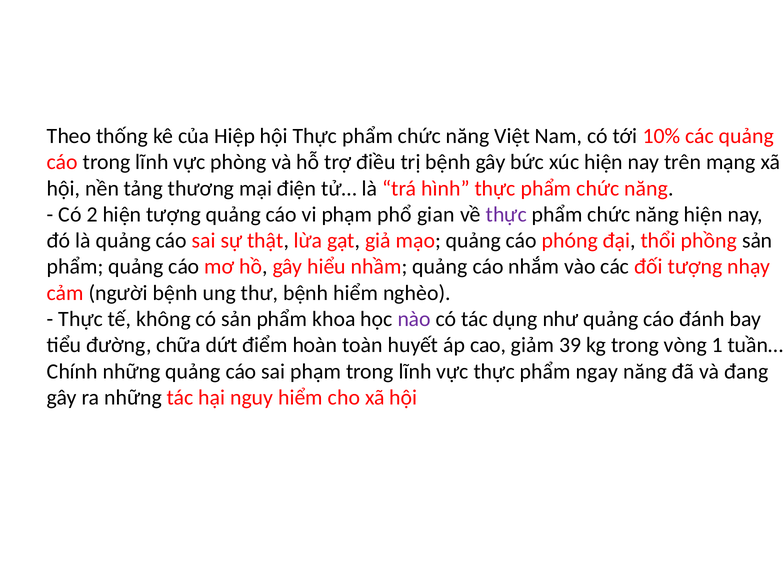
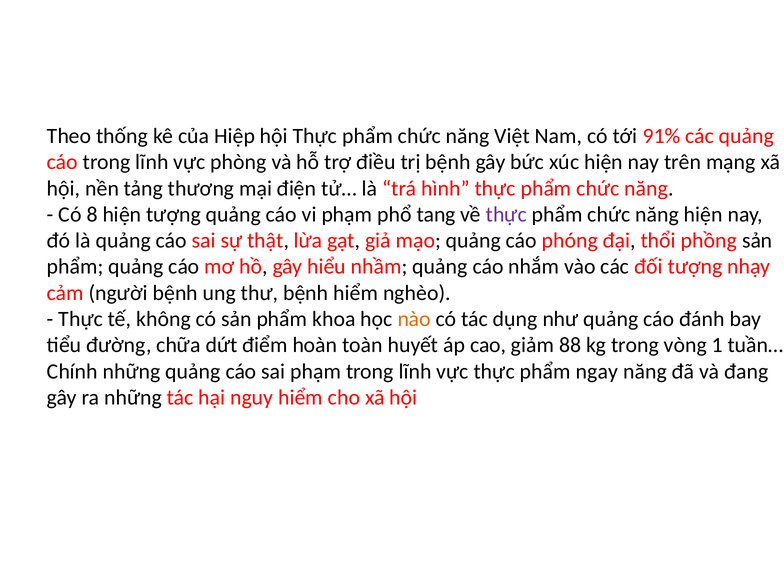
10%: 10% -> 91%
2: 2 -> 8
gian: gian -> tang
nào colour: purple -> orange
39: 39 -> 88
